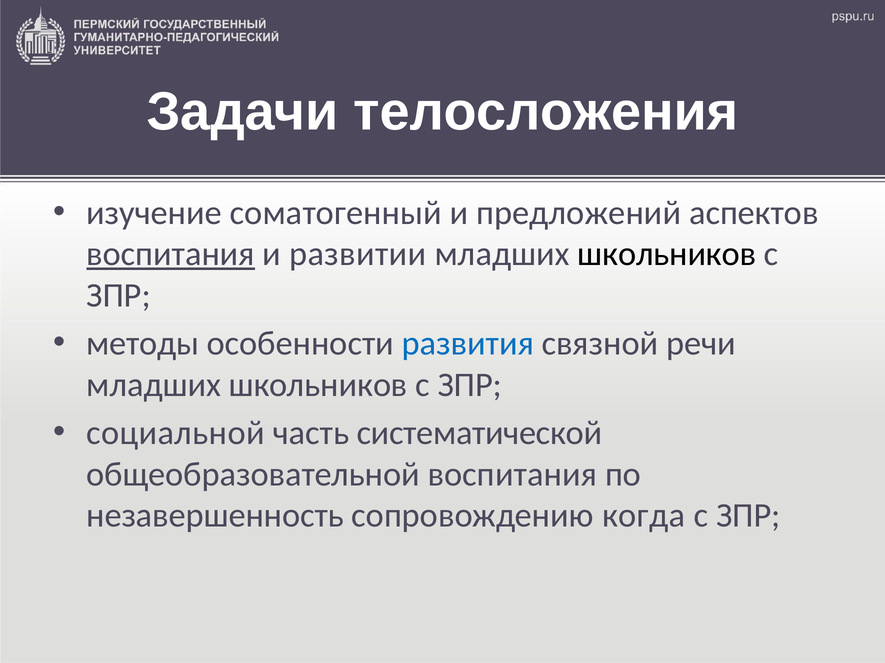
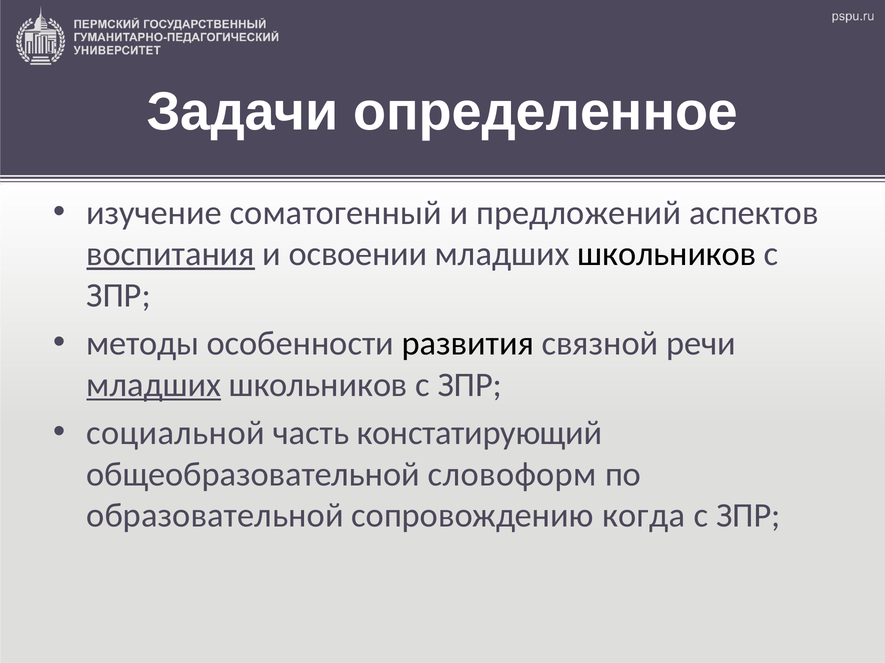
телосложения: телосложения -> определенное
развитии: развитии -> освоении
развития colour: blue -> black
младших at (154, 385) underline: none -> present
систематической: систематической -> констатирующий
общеобразовательной воспитания: воспитания -> словоформ
незавершенность: незавершенность -> образовательной
